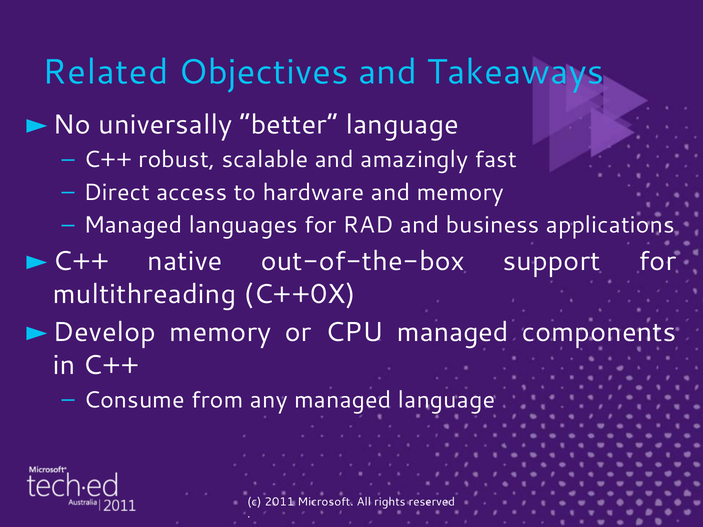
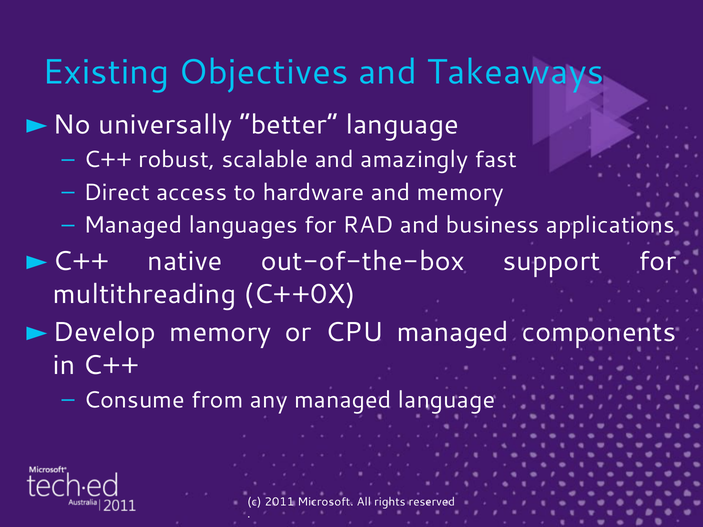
Related: Related -> Existing
